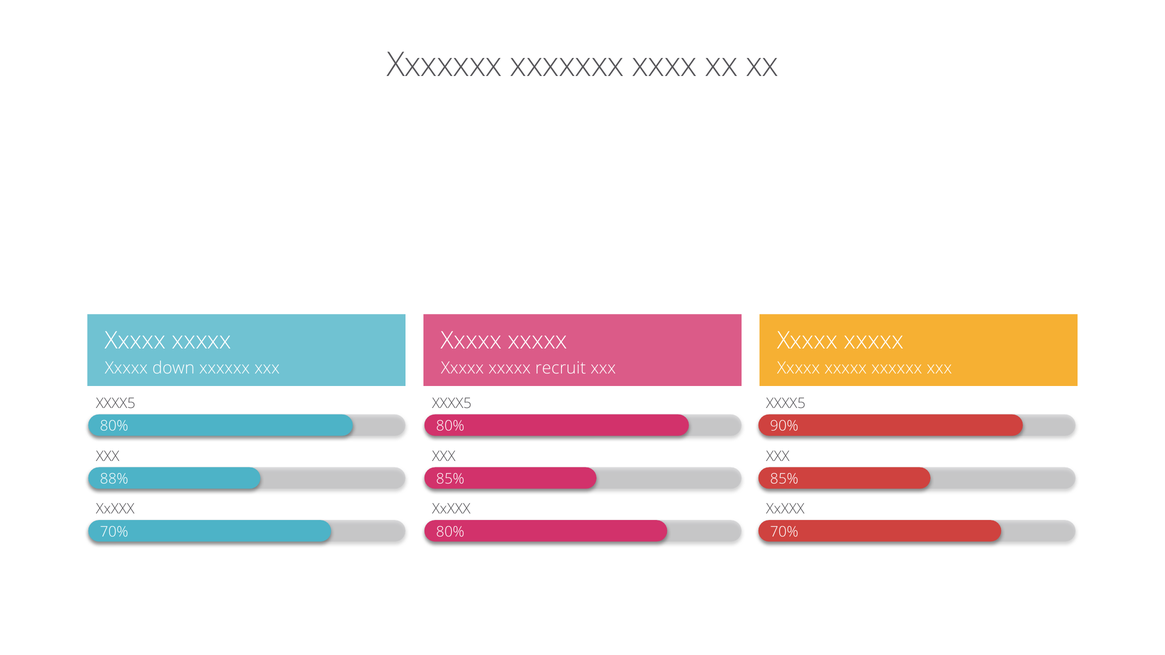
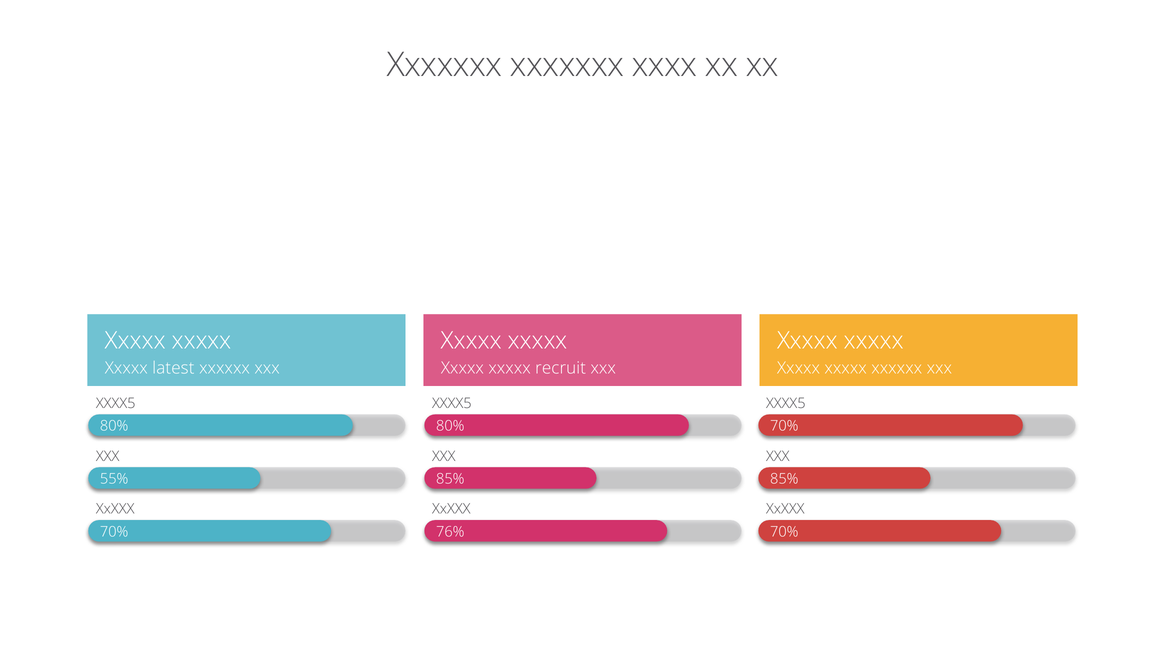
down: down -> latest
90% at (784, 426): 90% -> 70%
88%: 88% -> 55%
80% at (450, 532): 80% -> 76%
